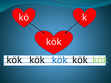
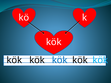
kök at (100, 60) colour: light green -> light blue
